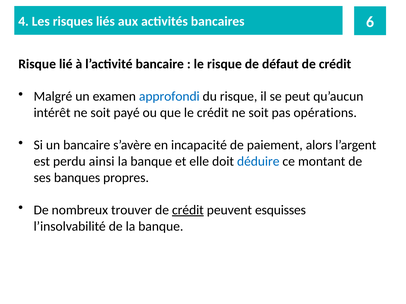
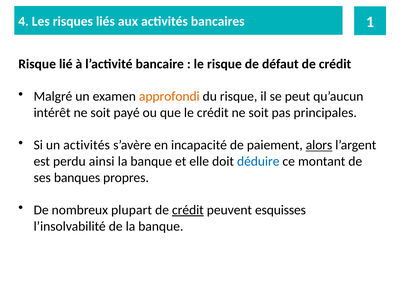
6: 6 -> 1
approfondi colour: blue -> orange
opérations: opérations -> principales
un bancaire: bancaire -> activités
alors underline: none -> present
trouver: trouver -> plupart
